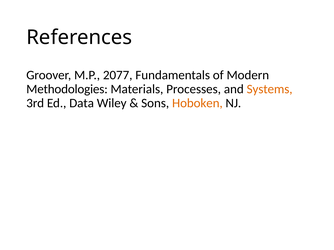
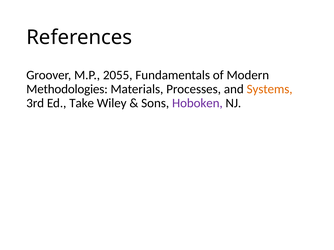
2077: 2077 -> 2055
Data: Data -> Take
Hoboken colour: orange -> purple
